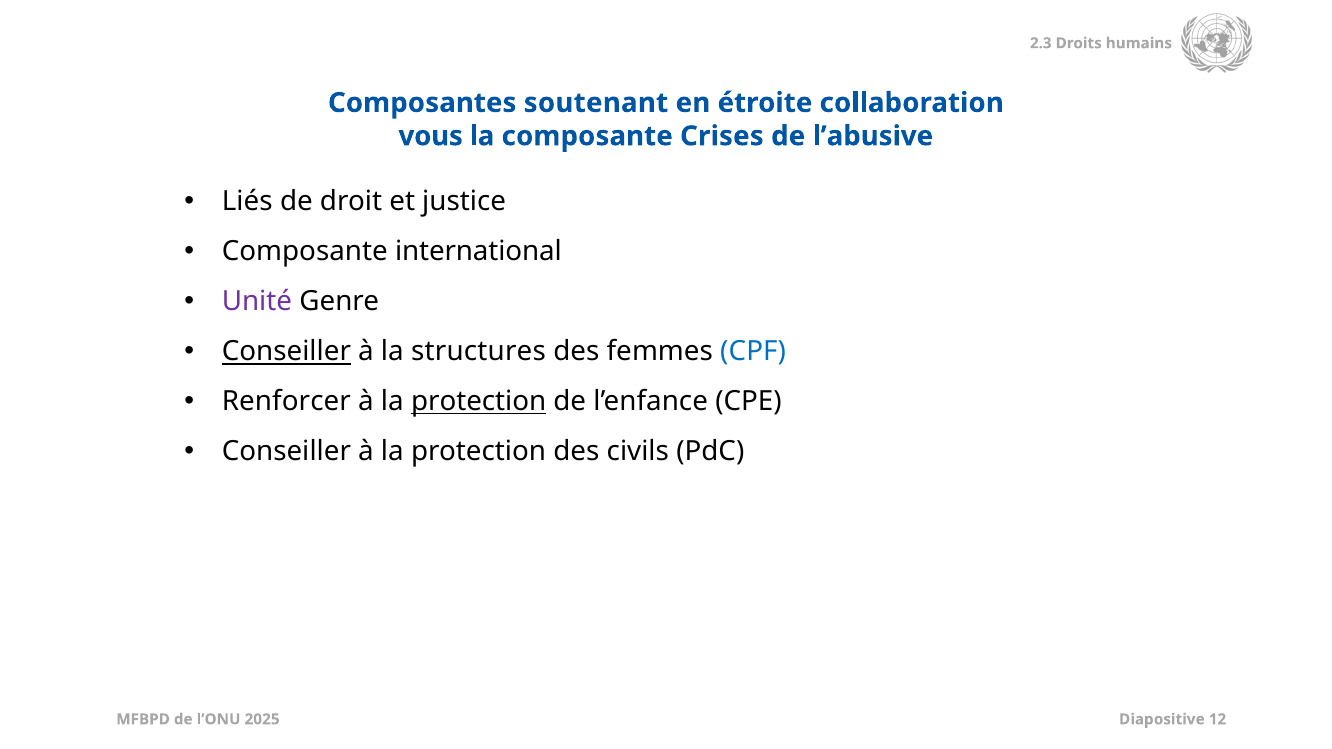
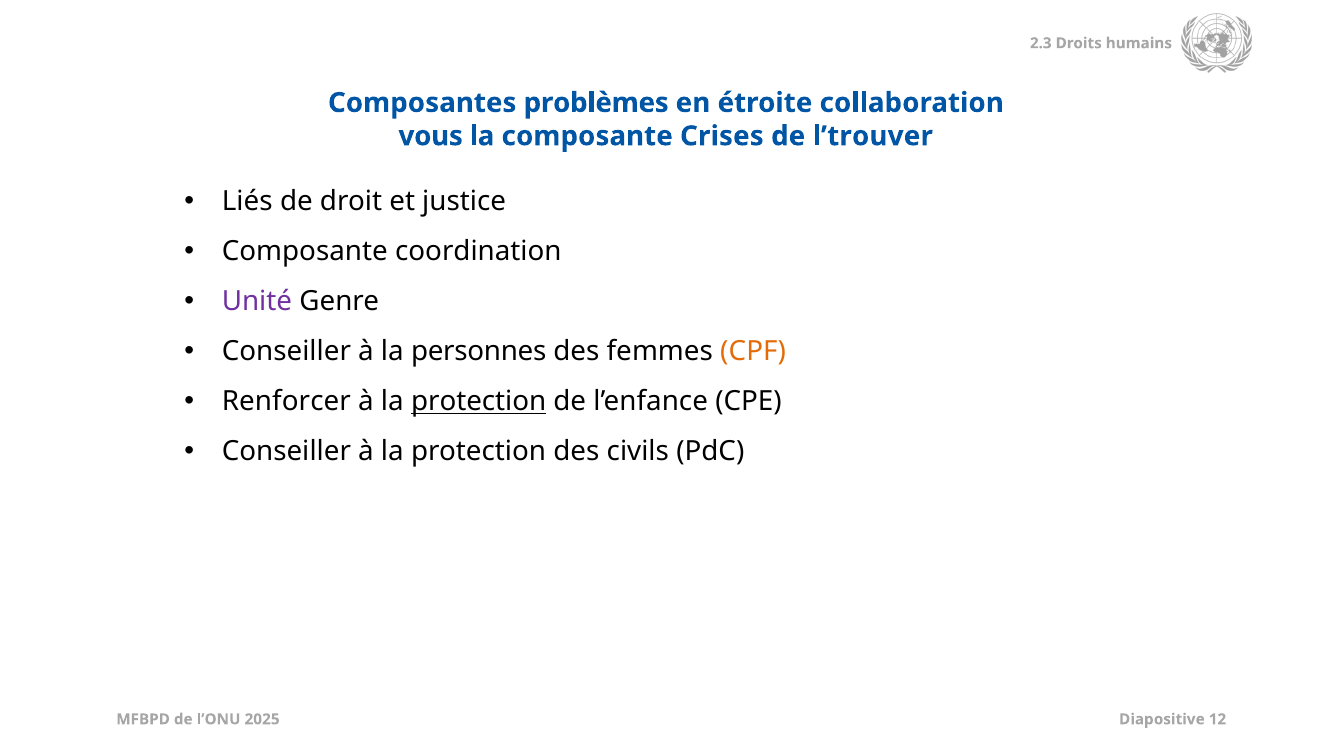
soutenant: soutenant -> problèmes
l’abusive: l’abusive -> l’trouver
international: international -> coordination
Conseiller at (286, 352) underline: present -> none
structures: structures -> personnes
CPF colour: blue -> orange
